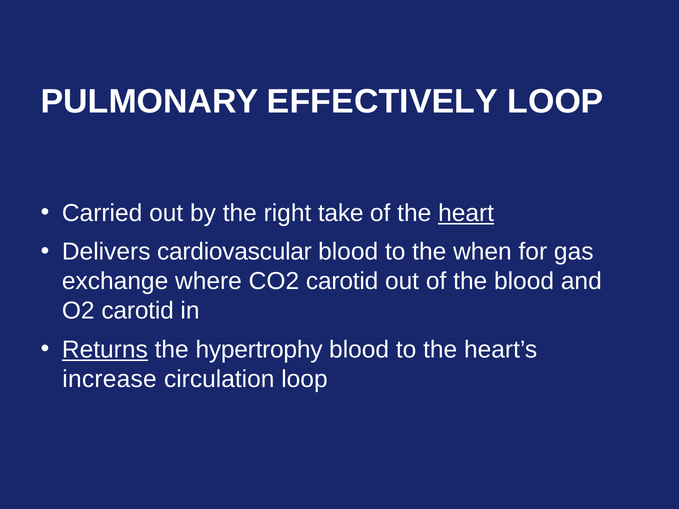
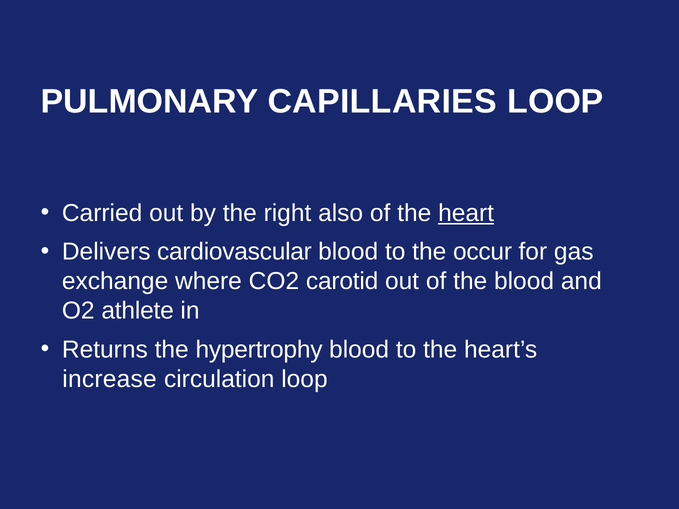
EFFECTIVELY: EFFECTIVELY -> CAPILLARIES
take: take -> also
when: when -> occur
O2 carotid: carotid -> athlete
Returns underline: present -> none
